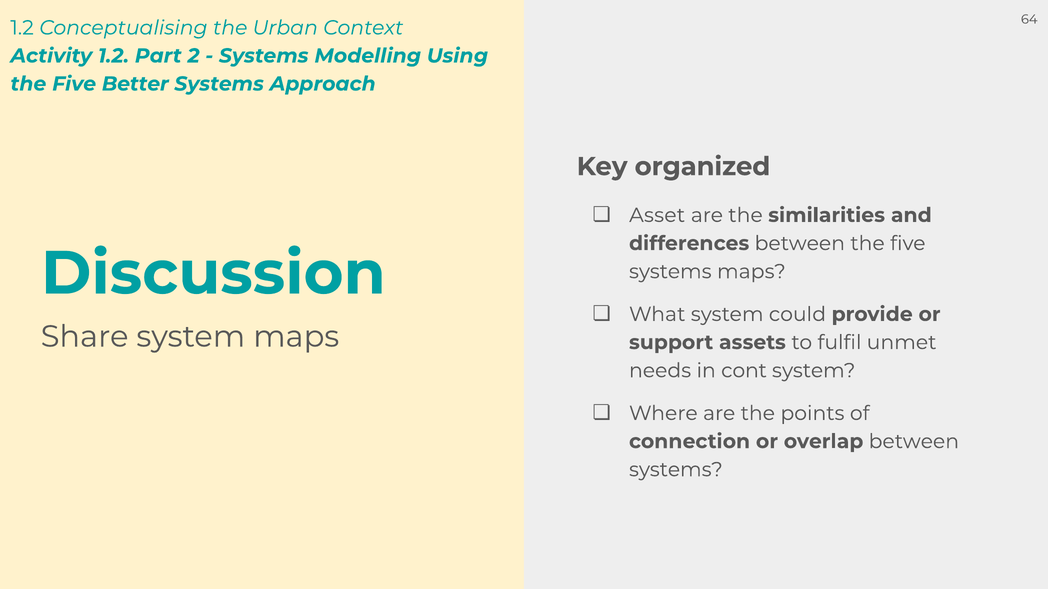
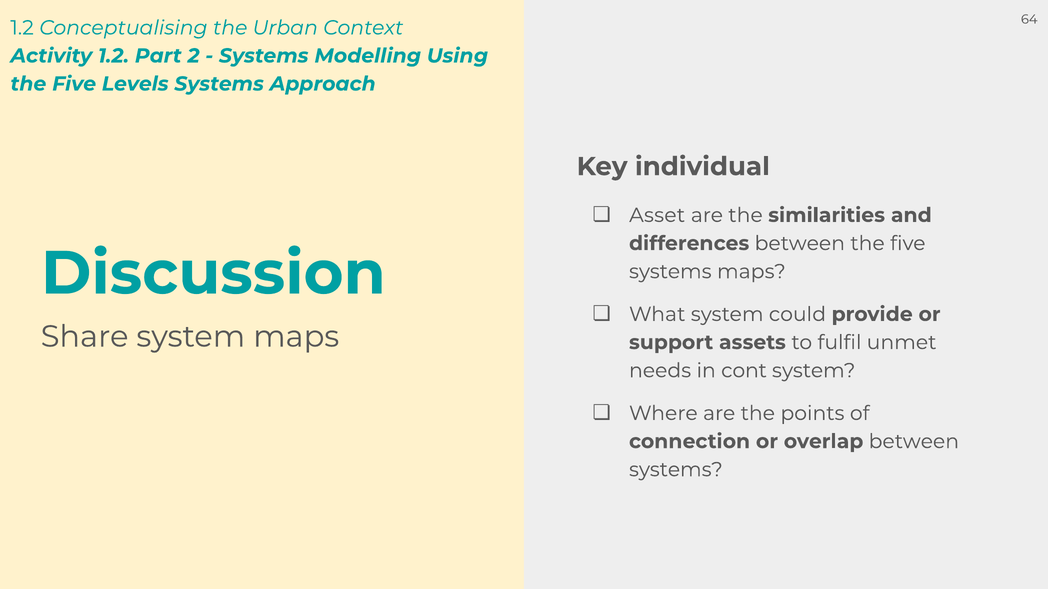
Better: Better -> Levels
organized: organized -> individual
